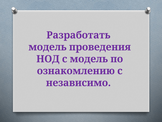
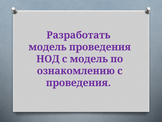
независимо at (78, 83): независимо -> проведения
